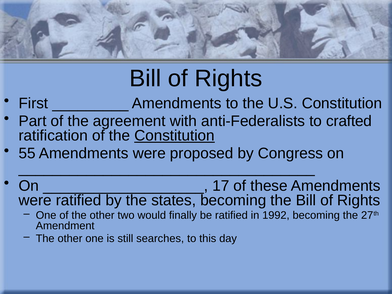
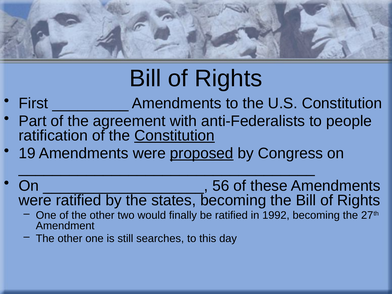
crafted: crafted -> people
55: 55 -> 19
proposed underline: none -> present
17: 17 -> 56
